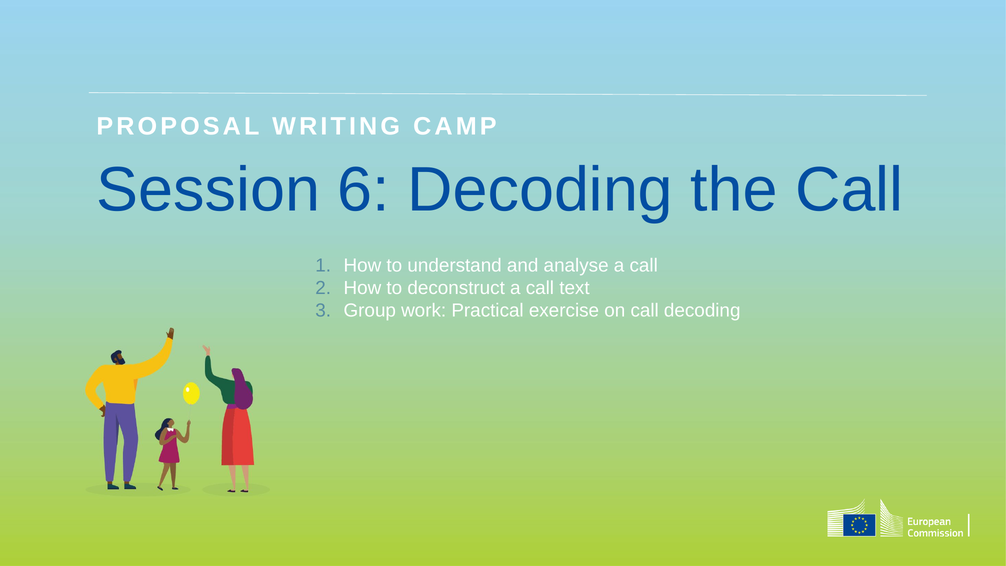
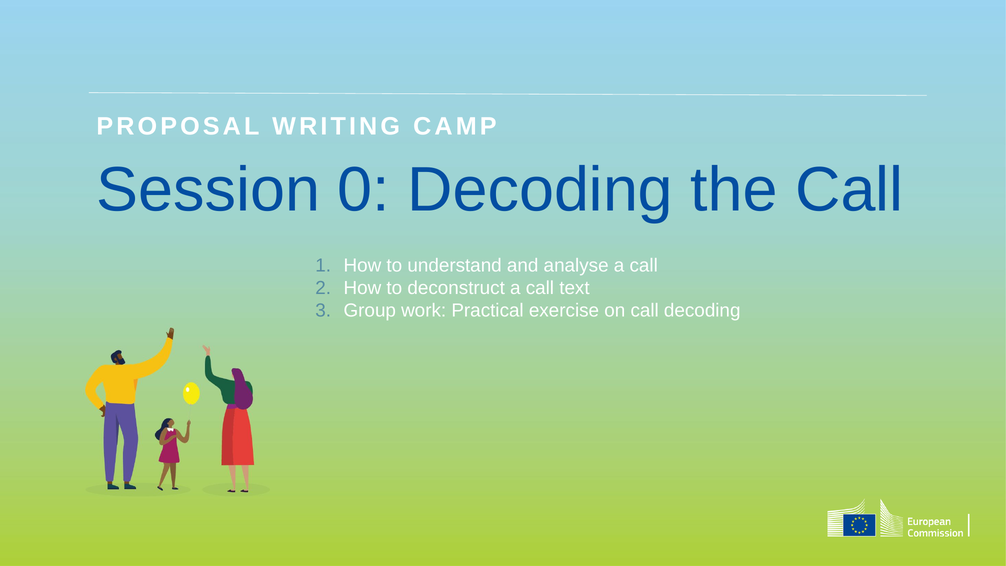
6: 6 -> 0
